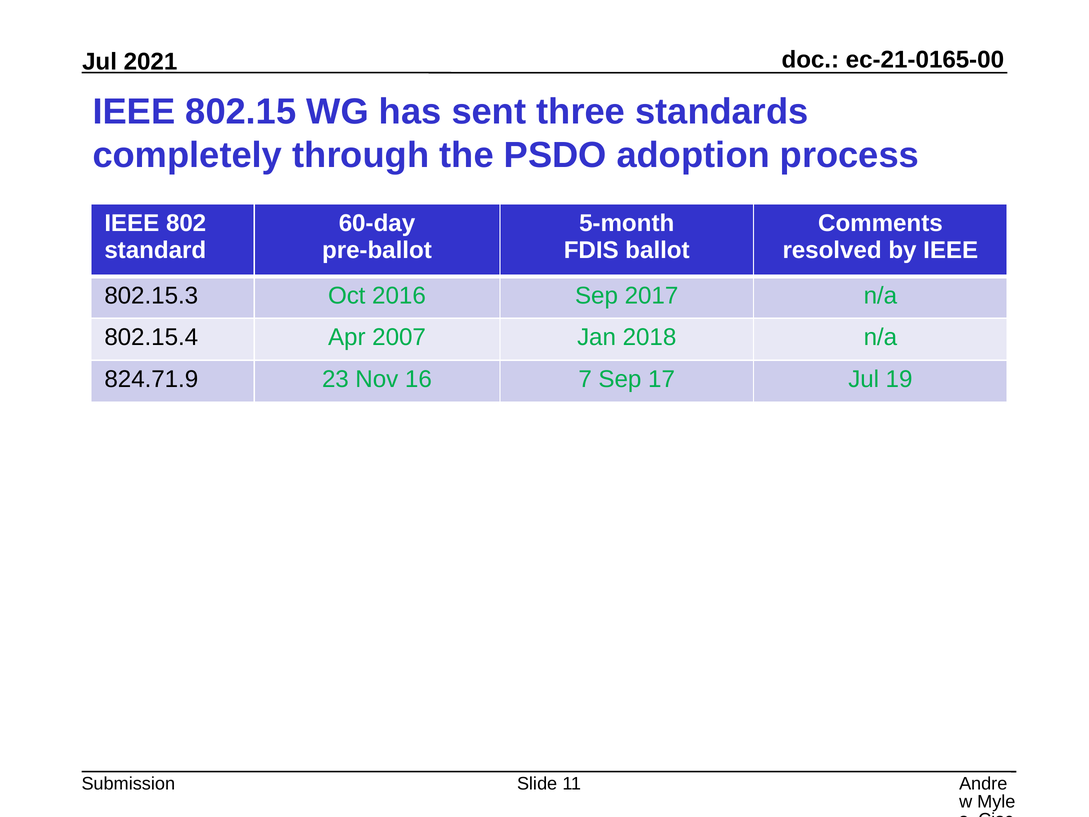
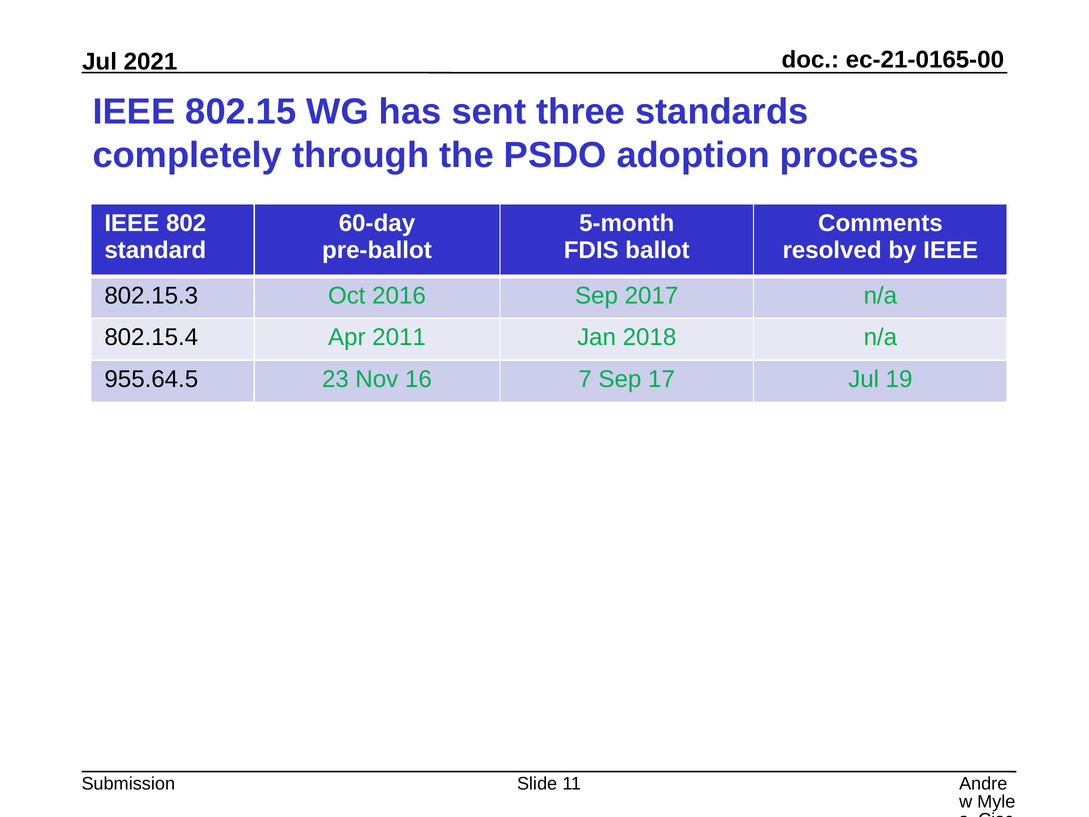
2007: 2007 -> 2011
824.71.9: 824.71.9 -> 955.64.5
